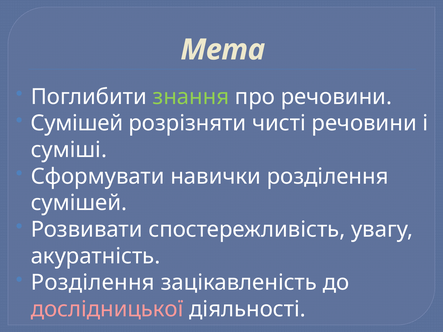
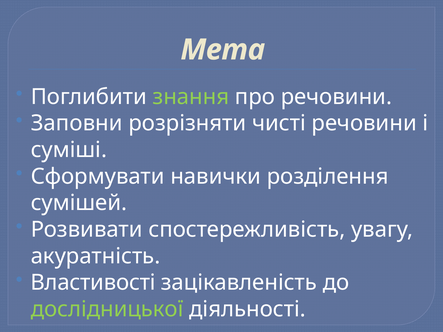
Сумішей at (77, 123): Сумішей -> Заповни
Розділення at (93, 283): Розділення -> Властивості
дослідницької colour: pink -> light green
